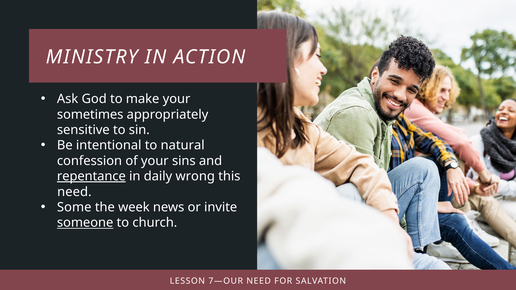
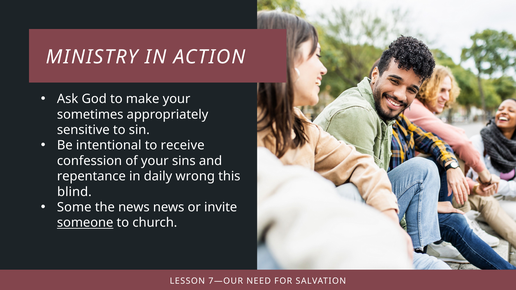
natural: natural -> receive
repentance underline: present -> none
need at (74, 192): need -> blind
the week: week -> news
